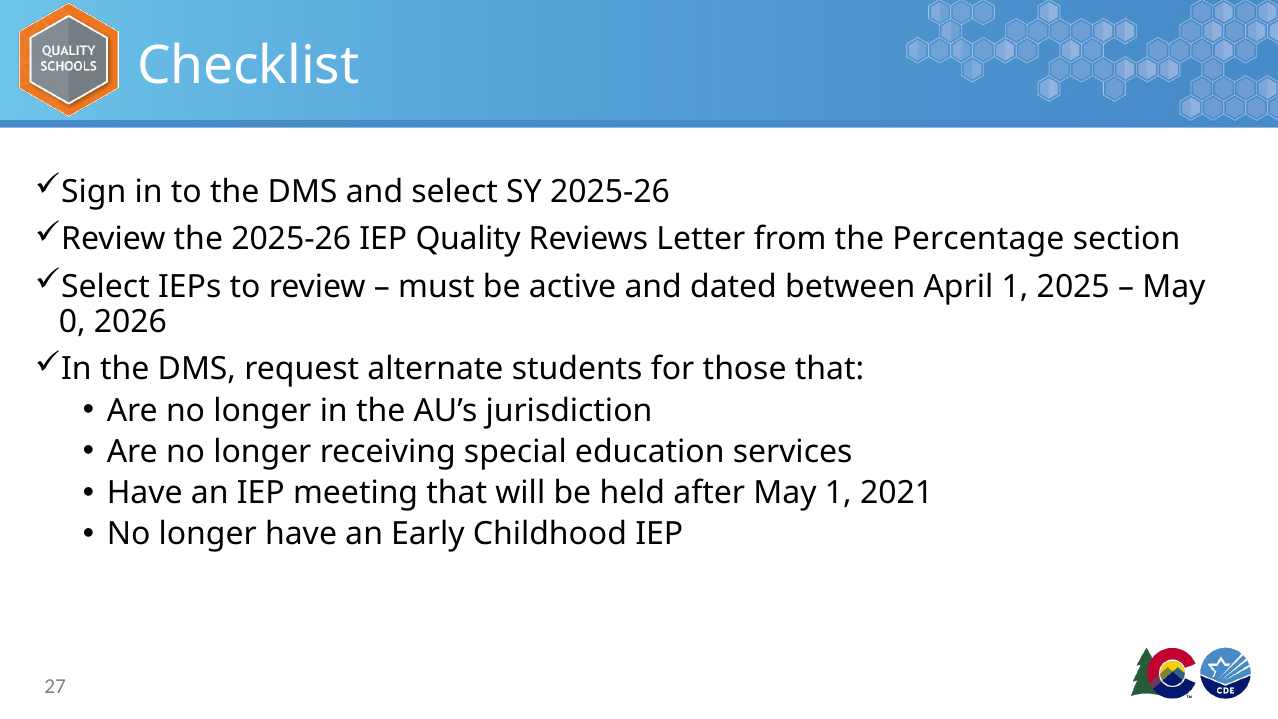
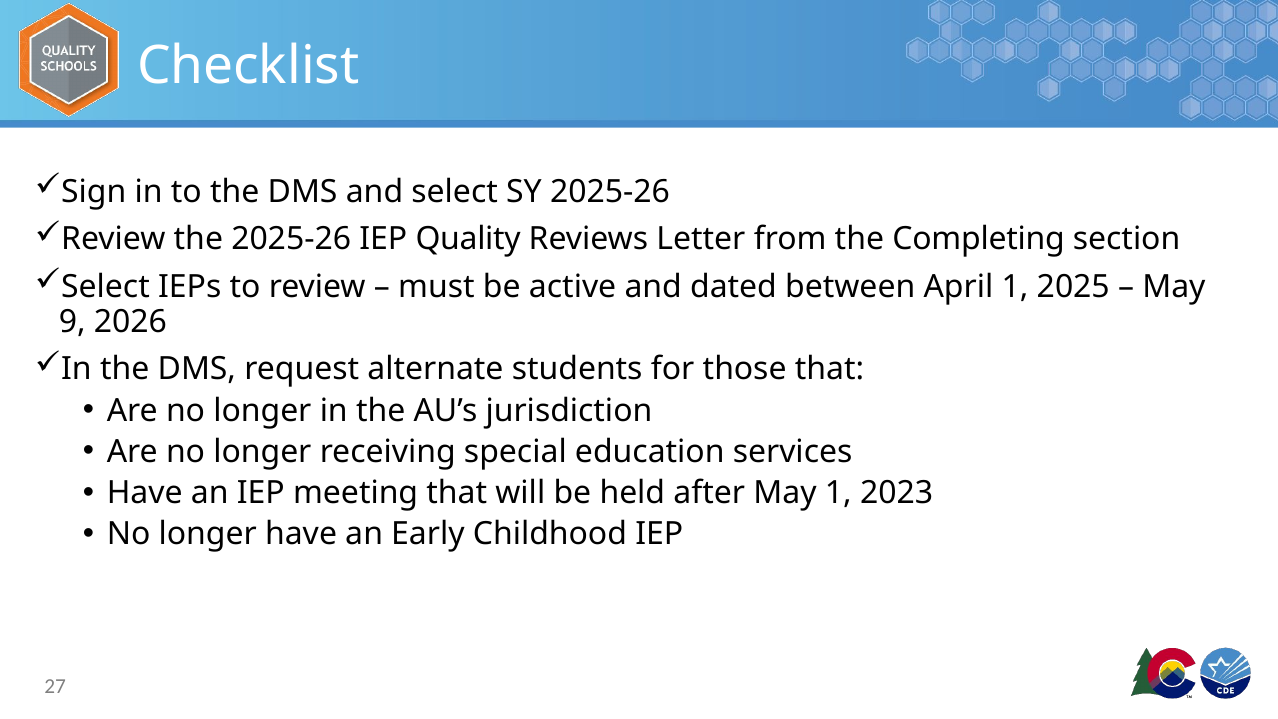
Percentage: Percentage -> Completing
0: 0 -> 9
2021: 2021 -> 2023
